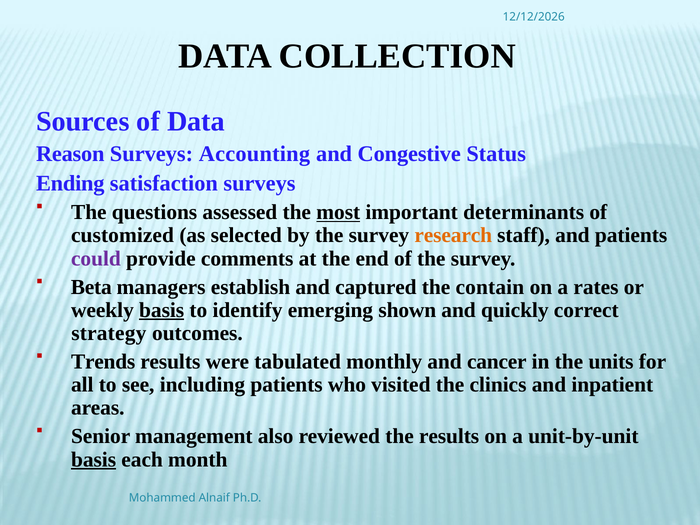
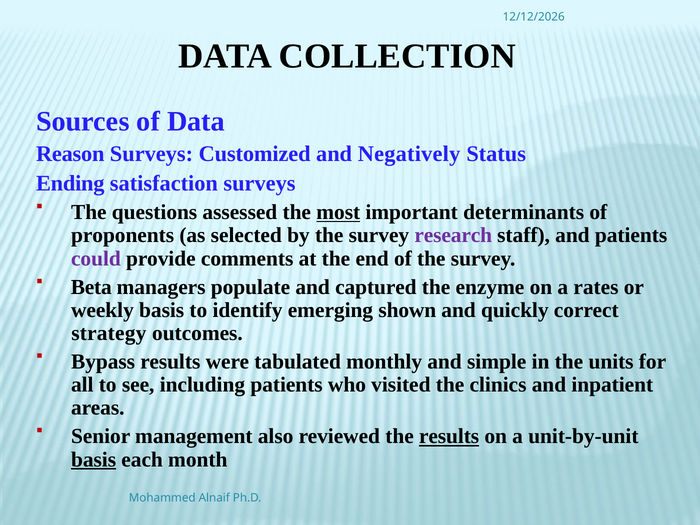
Accounting: Accounting -> Customized
Congestive: Congestive -> Negatively
customized: customized -> proponents
research colour: orange -> purple
establish: establish -> populate
contain: contain -> enzyme
basis at (162, 310) underline: present -> none
Trends: Trends -> Bypass
cancer: cancer -> simple
results at (449, 436) underline: none -> present
